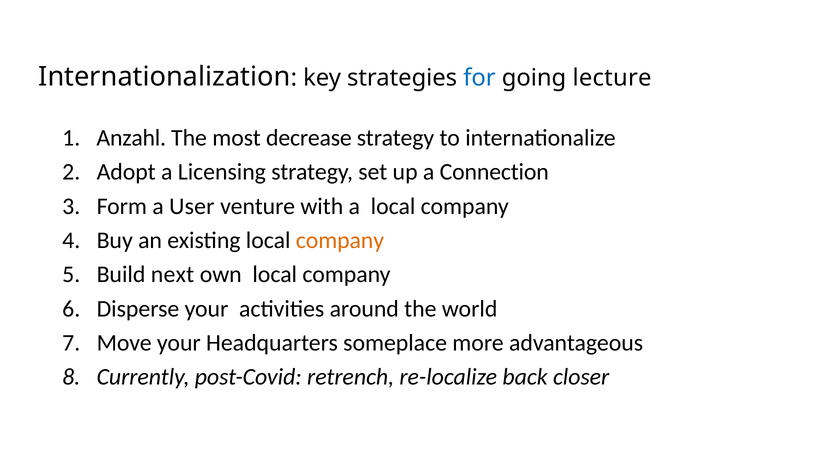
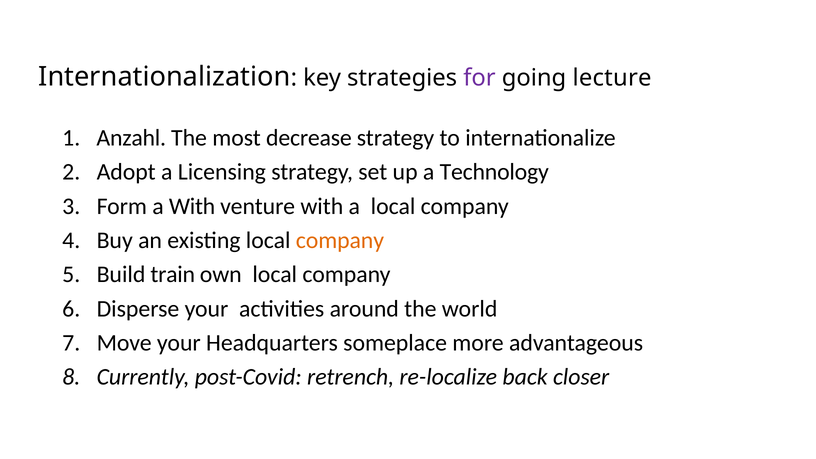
for colour: blue -> purple
Connection: Connection -> Technology
a User: User -> With
next: next -> train
